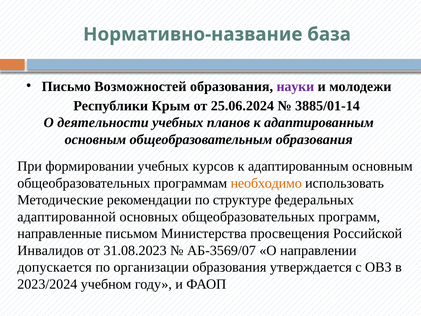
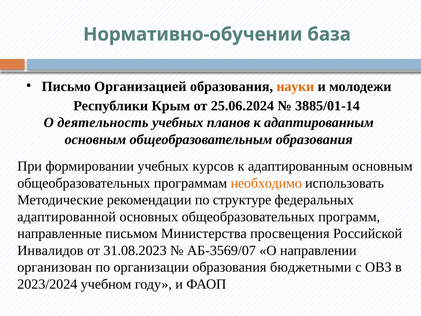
Нормативно-название: Нормативно-название -> Нормативно-обучении
Возможностей: Возможностей -> Организацией
науки colour: purple -> orange
деятельности: деятельности -> деятельность
допускается: допускается -> организован
утверждается: утверждается -> бюджетными
